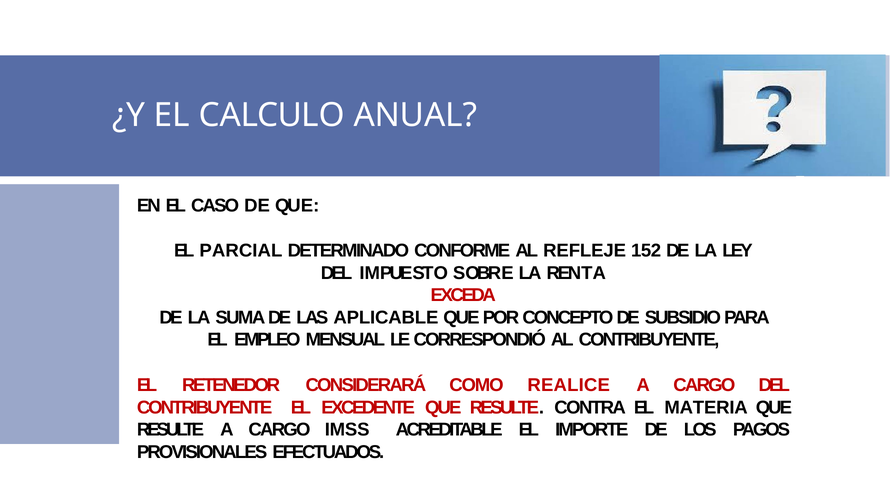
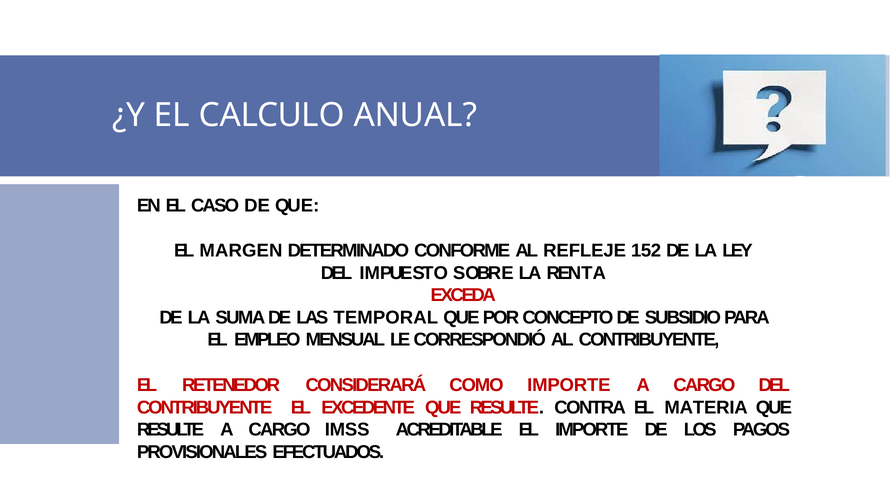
PARCIAL: PARCIAL -> MARGEN
APLICABLE: APLICABLE -> TEMPORAL
COMO REALICE: REALICE -> IMPORTE
